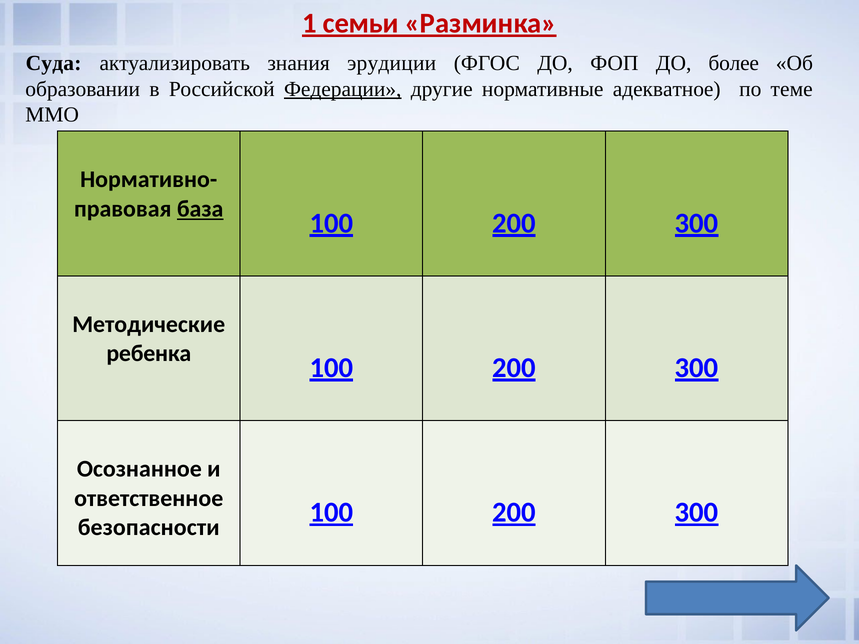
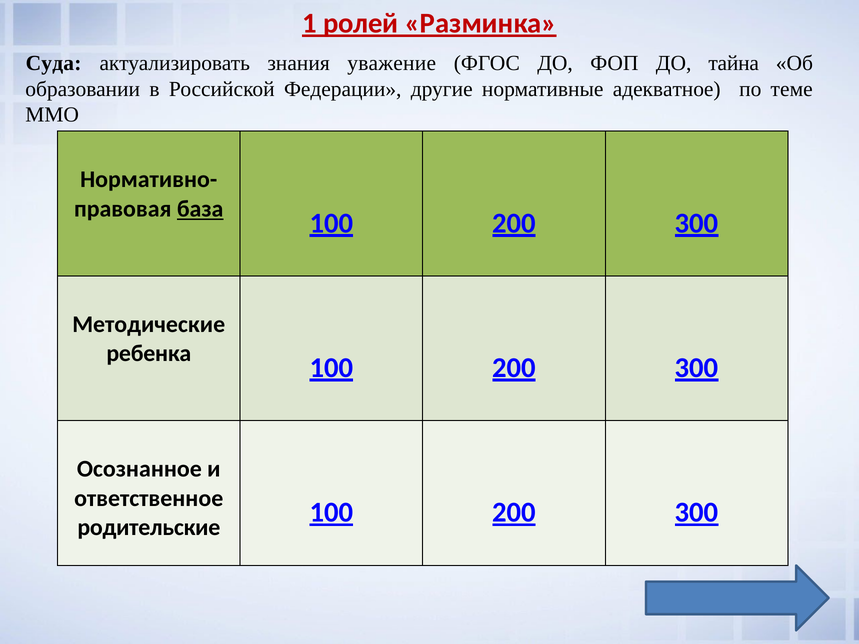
семьи: семьи -> ролей
эрудиции: эрудиции -> уважение
более: более -> тайна
Федерации underline: present -> none
безопасности: безопасности -> родительские
